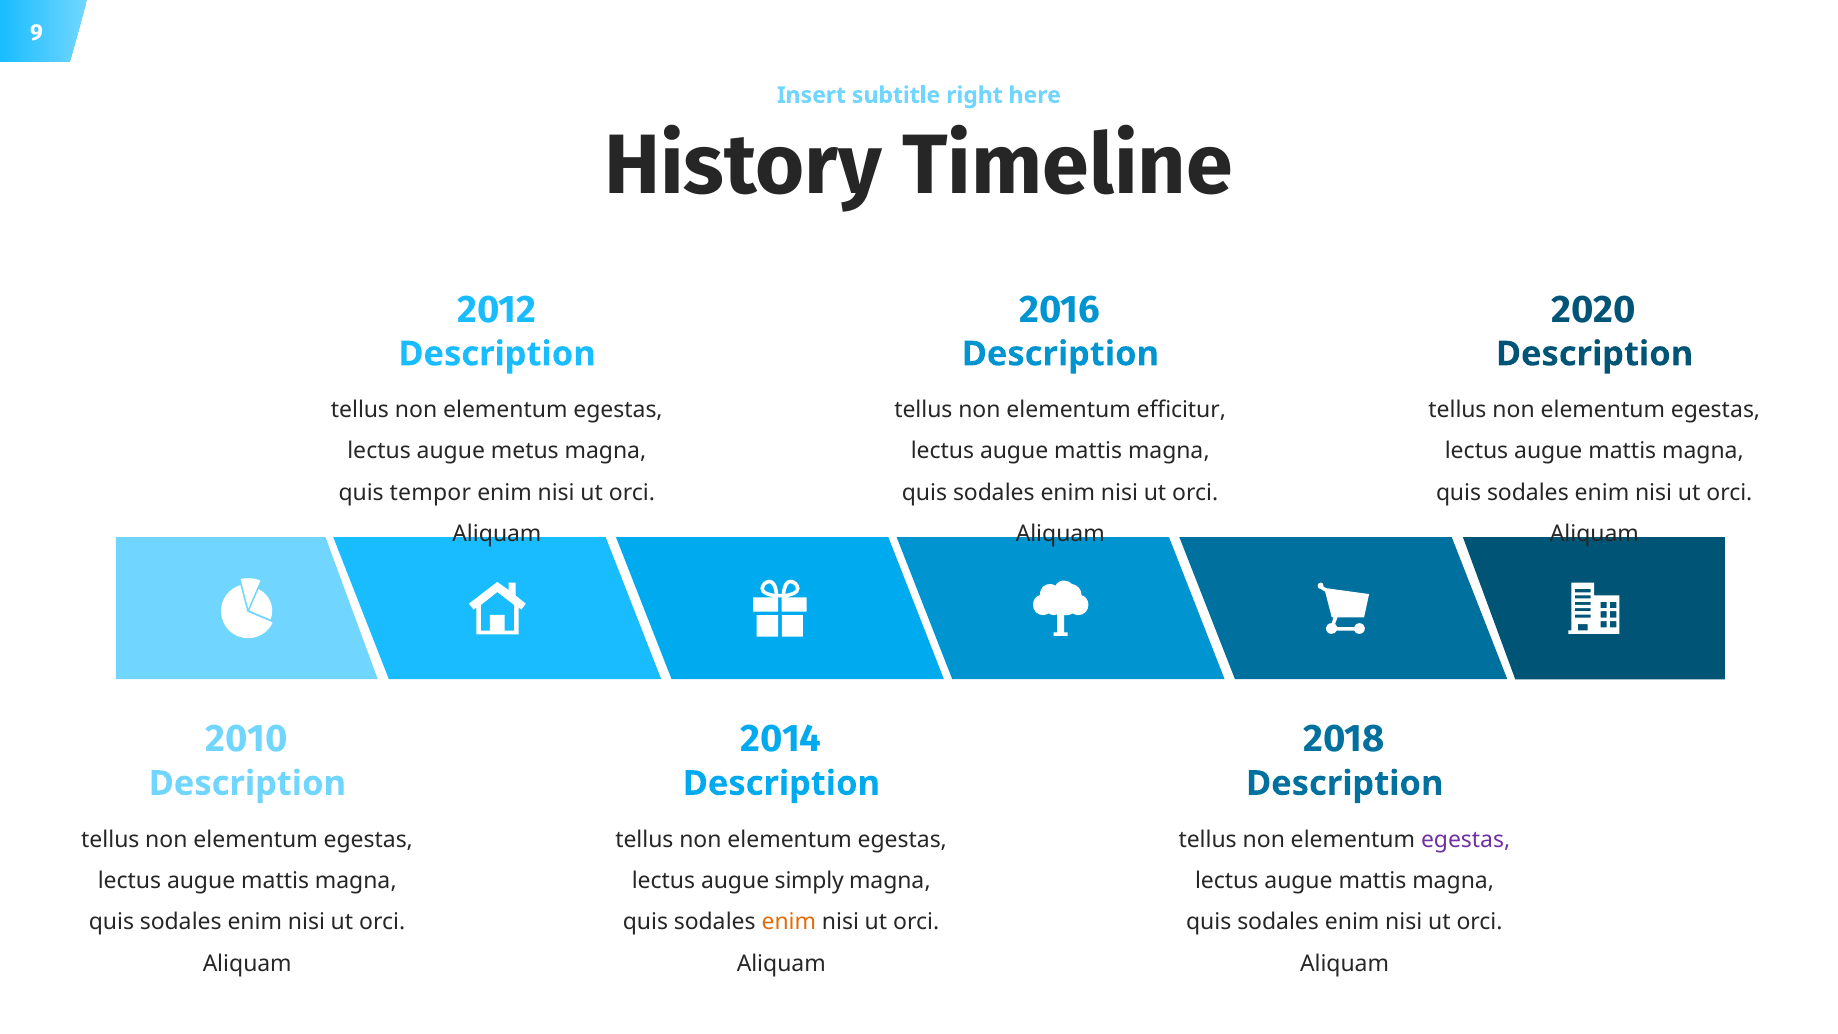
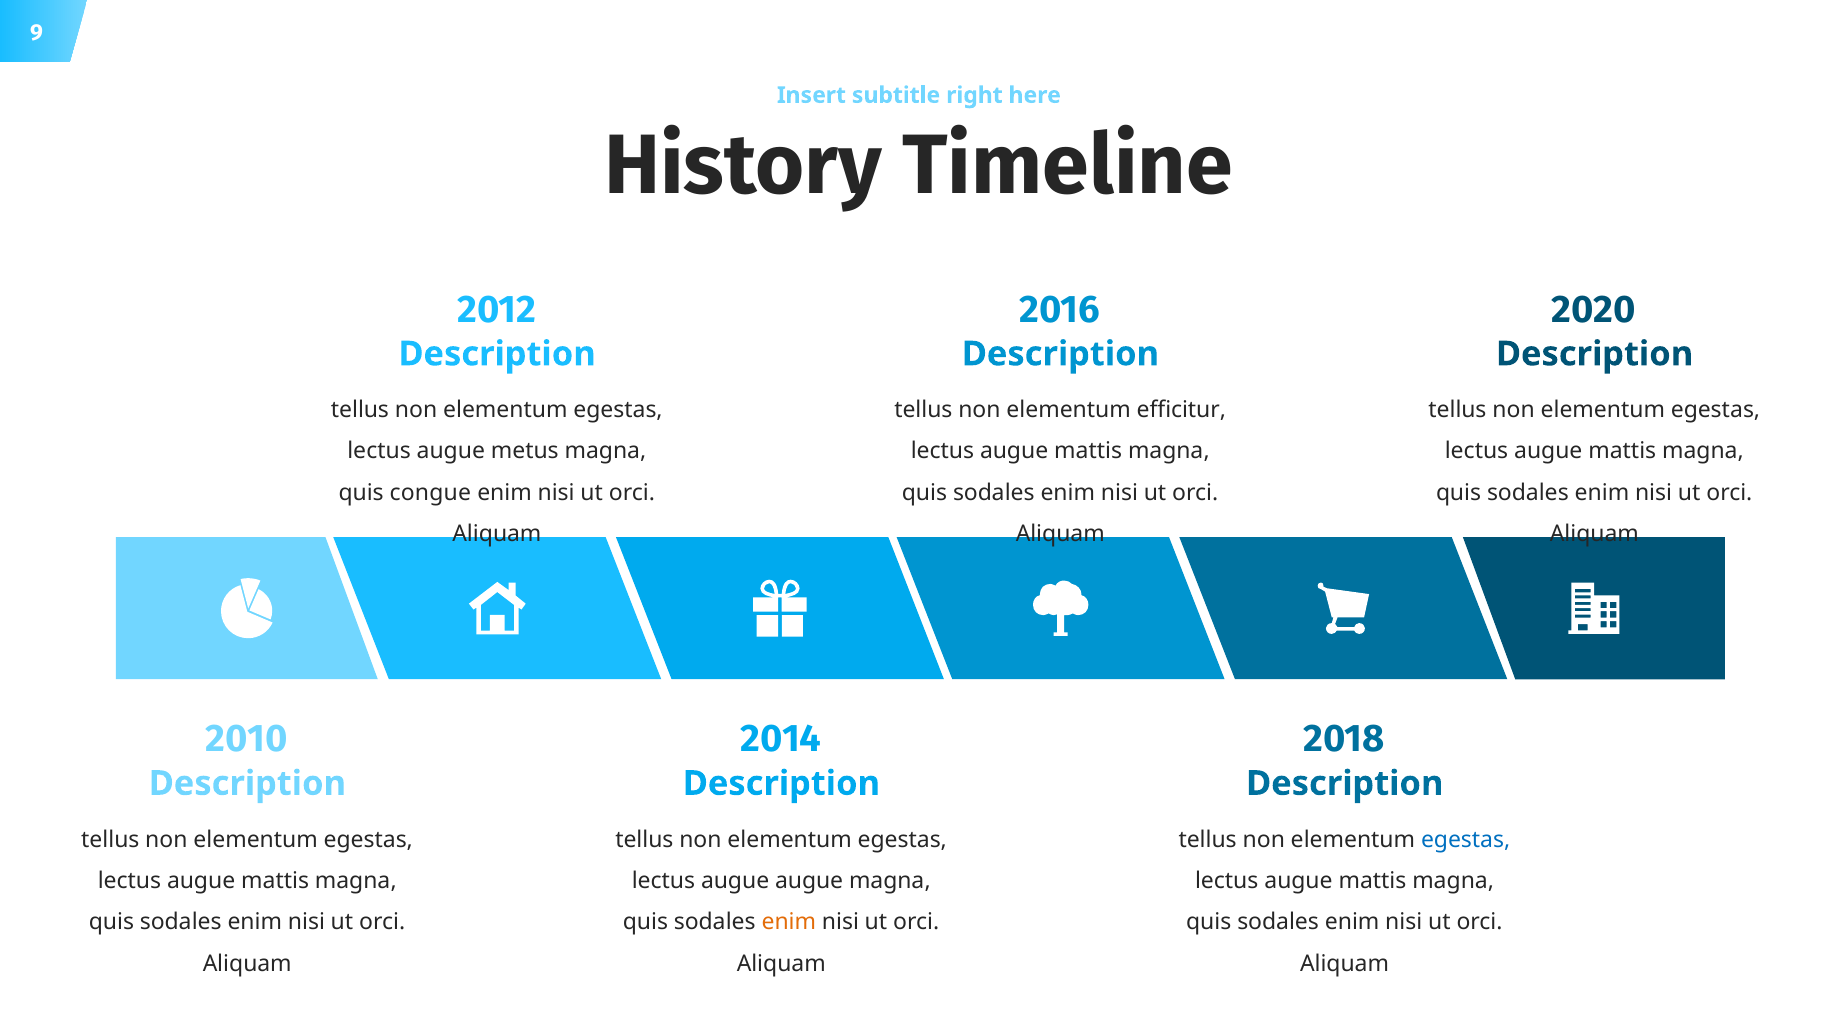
tempor: tempor -> congue
egestas at (1466, 839) colour: purple -> blue
augue simply: simply -> augue
